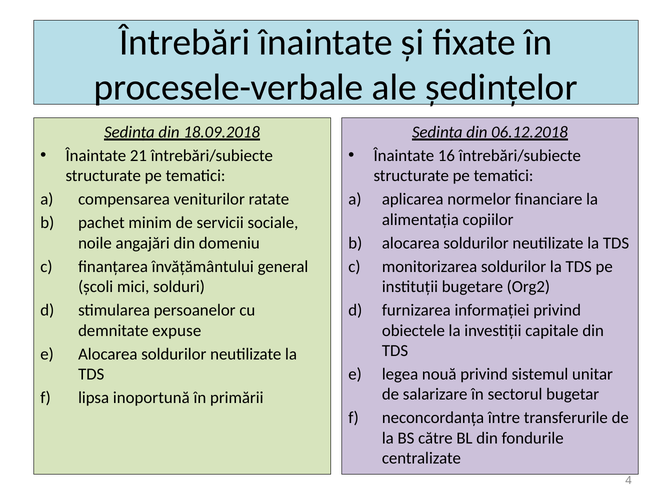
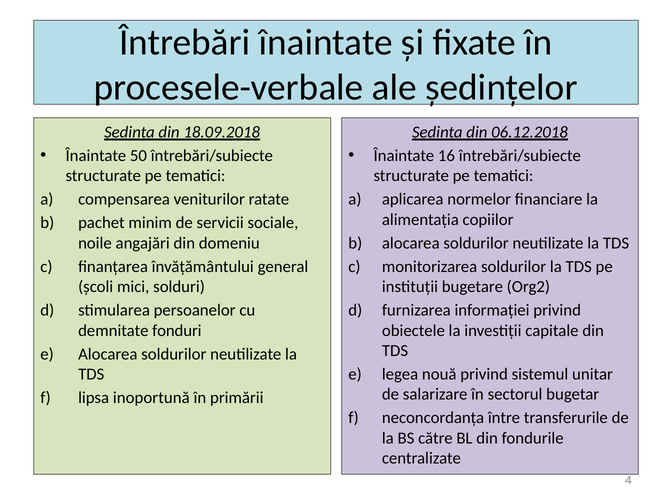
21: 21 -> 50
expuse: expuse -> fonduri
